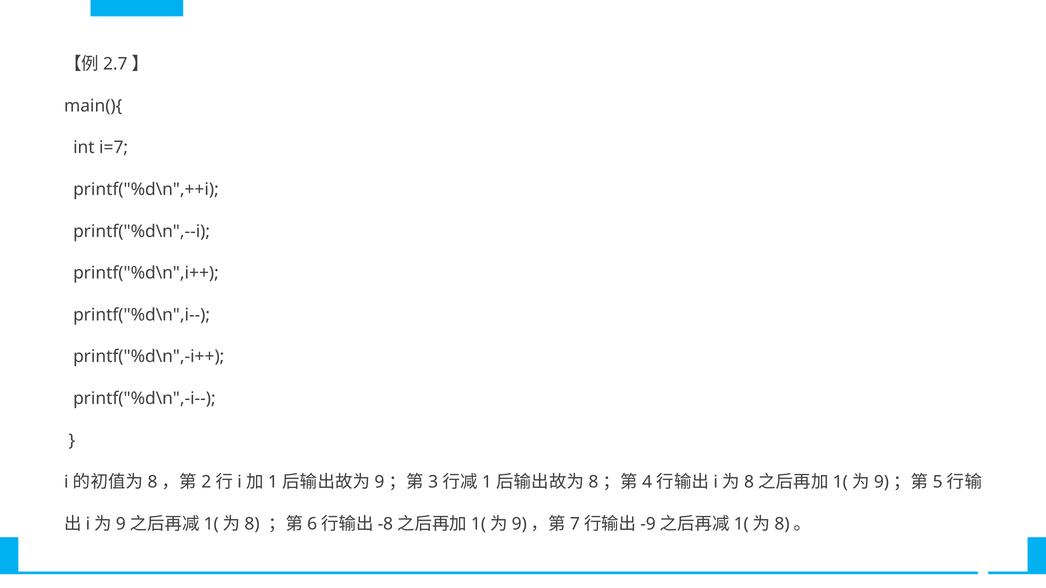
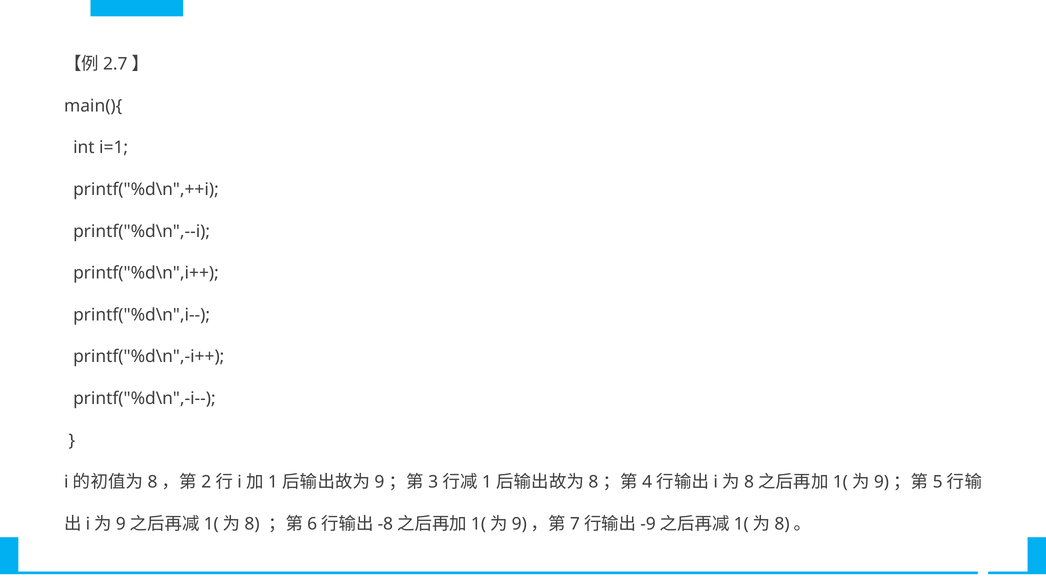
i=7: i=7 -> i=1
